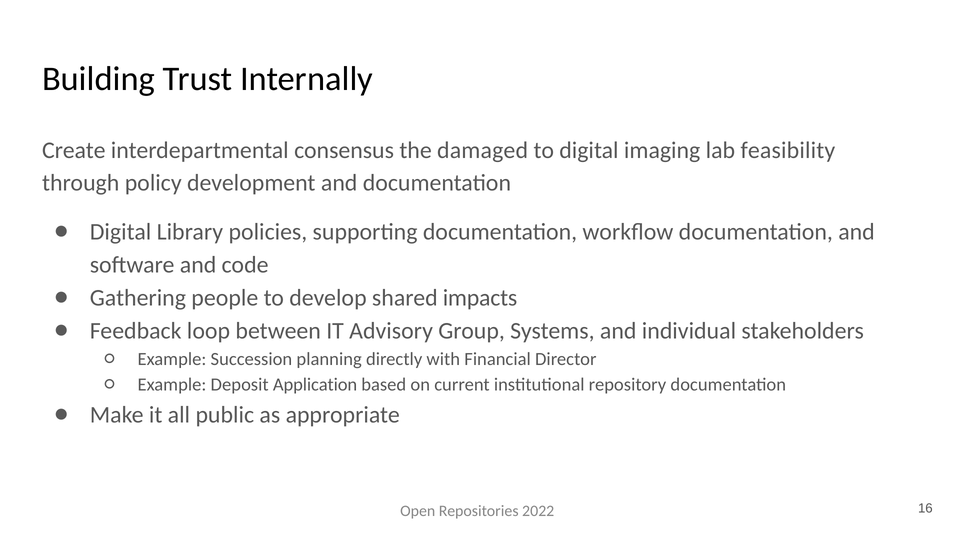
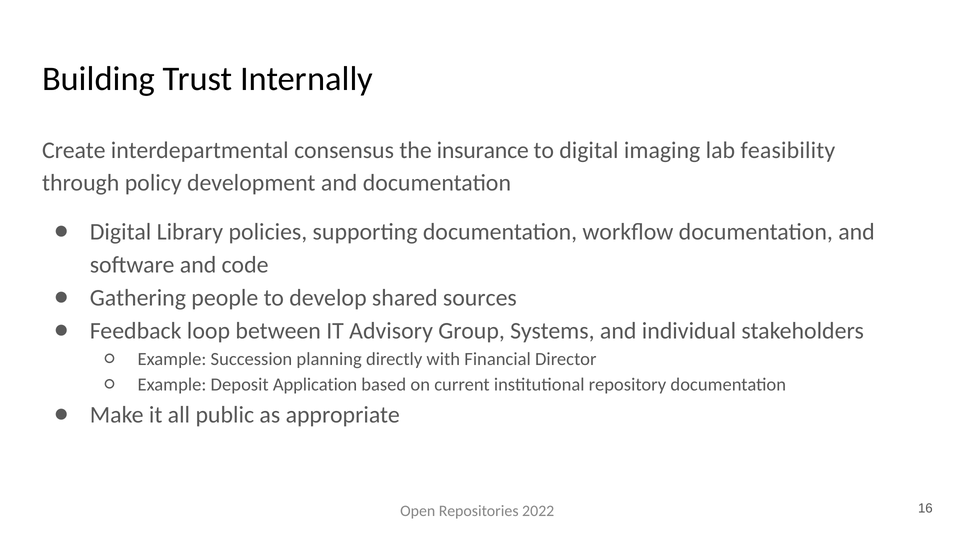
damaged: damaged -> insurance
impacts: impacts -> sources
